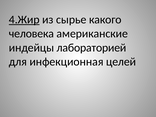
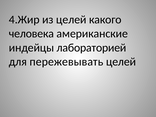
4.Жир underline: present -> none
из сырье: сырье -> целей
инфекционная: инфекционная -> пережевывать
